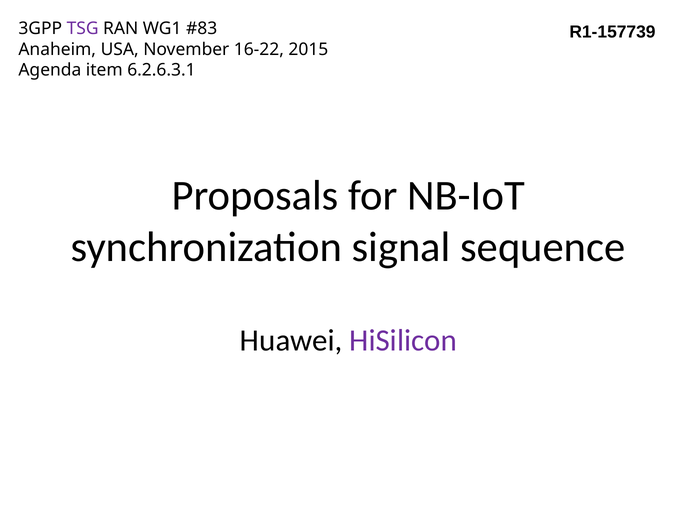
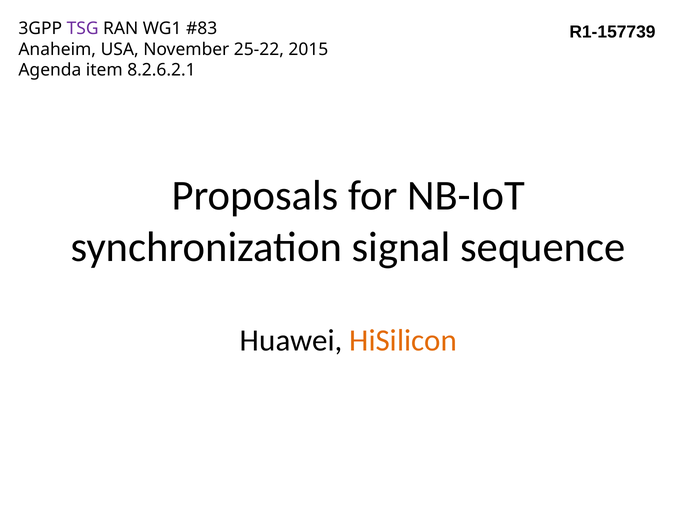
16-22: 16-22 -> 25-22
6.2.6.3.1: 6.2.6.3.1 -> 8.2.6.2.1
HiSilicon colour: purple -> orange
